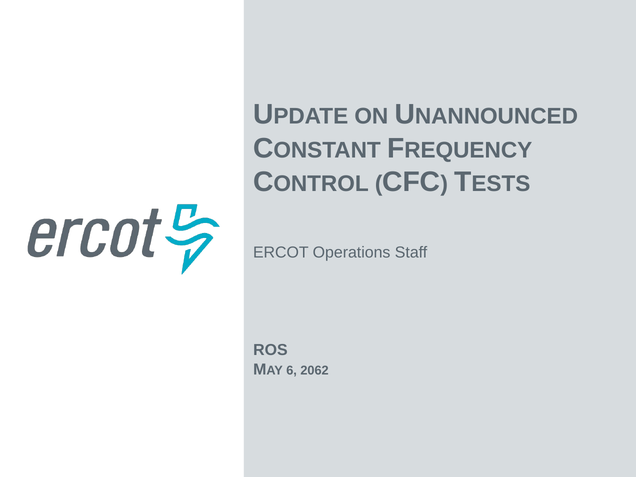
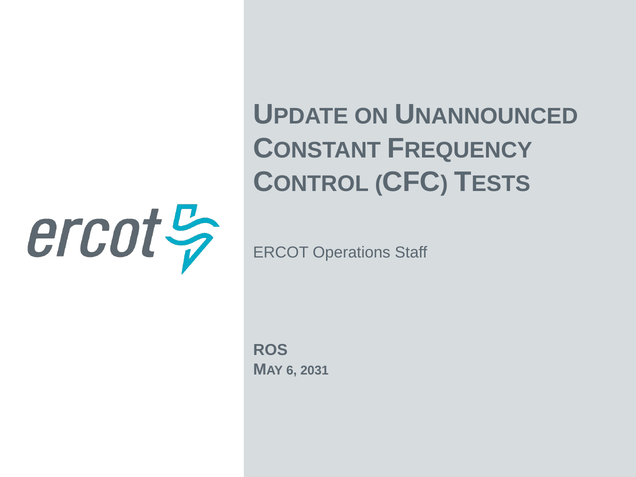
2062: 2062 -> 2031
